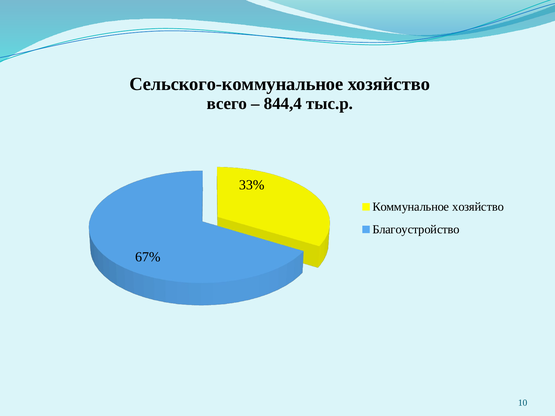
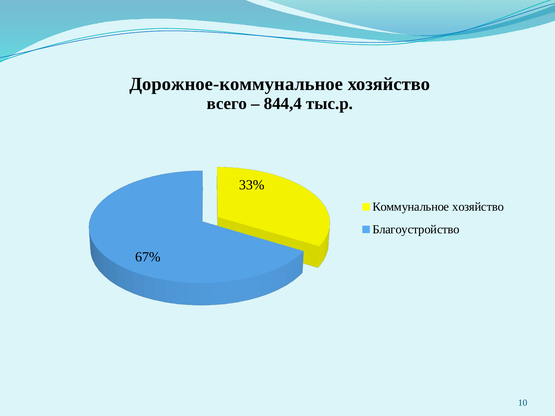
Сельского-коммунальное: Сельского-коммунальное -> Дорожное-коммунальное
